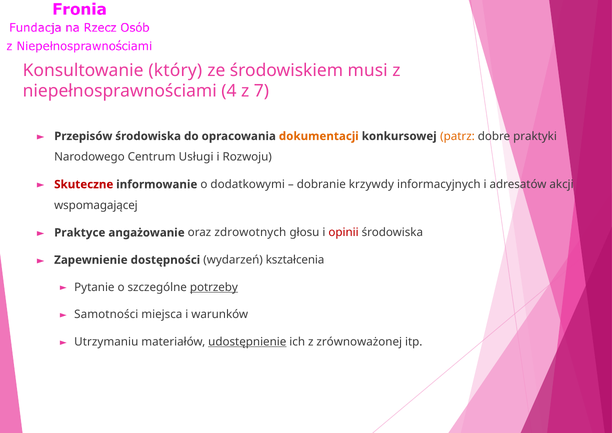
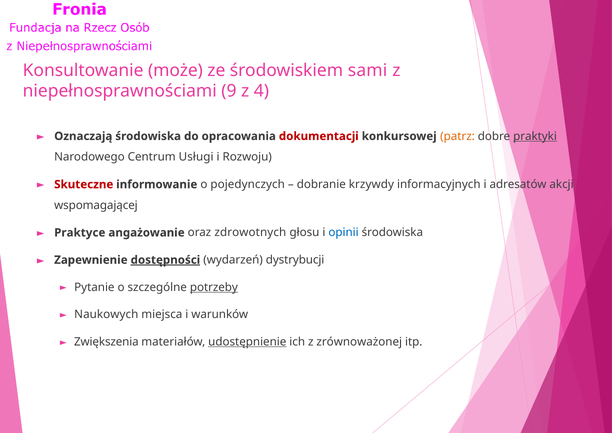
który: który -> może
musi: musi -> sami
4: 4 -> 9
7: 7 -> 4
Przepisów: Przepisów -> Oznaczają
dokumentacji colour: orange -> red
praktyki underline: none -> present
dodatkowymi: dodatkowymi -> pojedynczych
opinii colour: red -> blue
dostępności underline: none -> present
kształcenia: kształcenia -> dystrybucji
Samotności: Samotności -> Naukowych
Utrzymaniu: Utrzymaniu -> Zwiększenia
